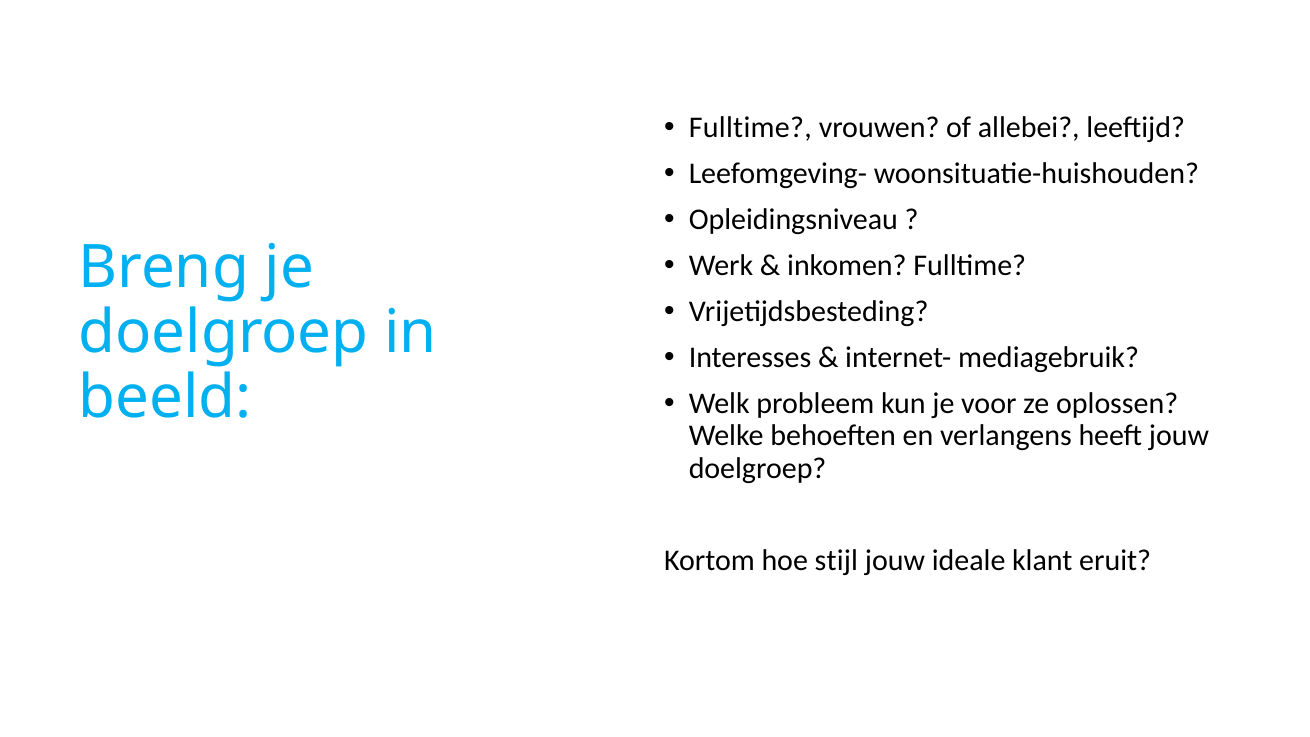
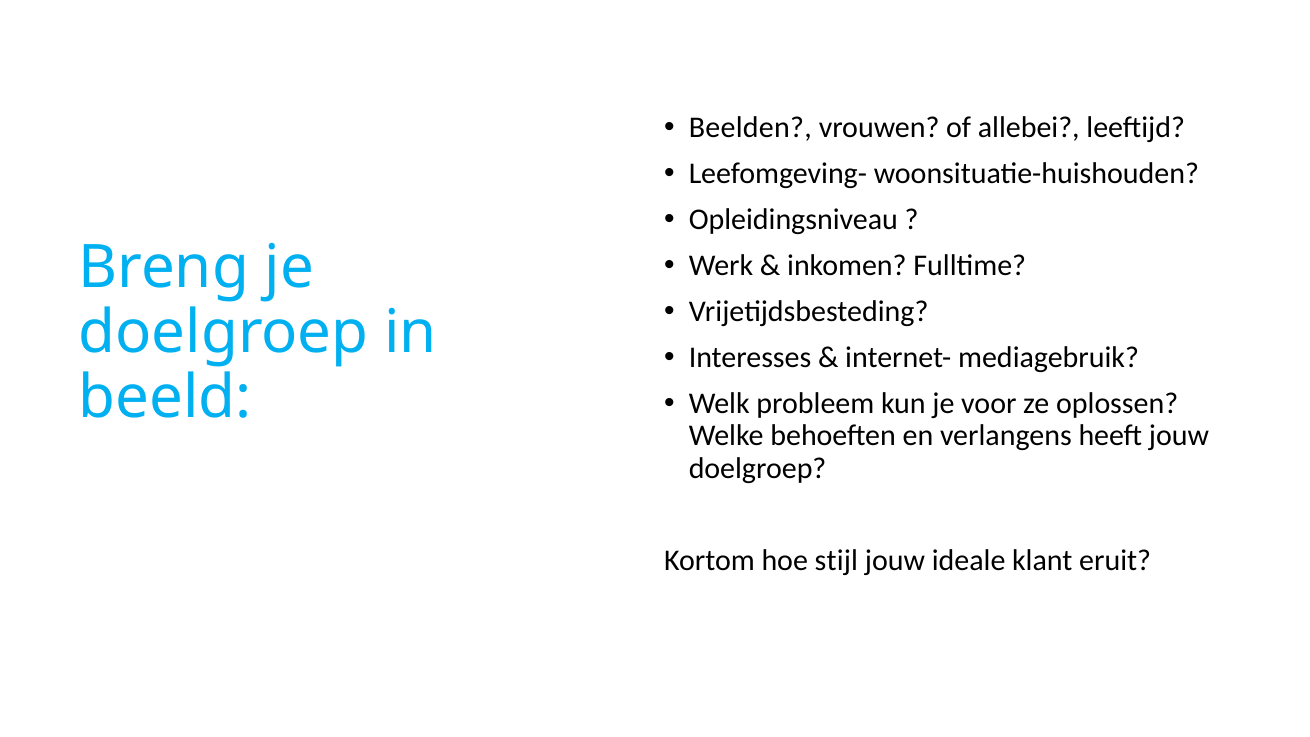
Fulltime at (750, 127): Fulltime -> Beelden
